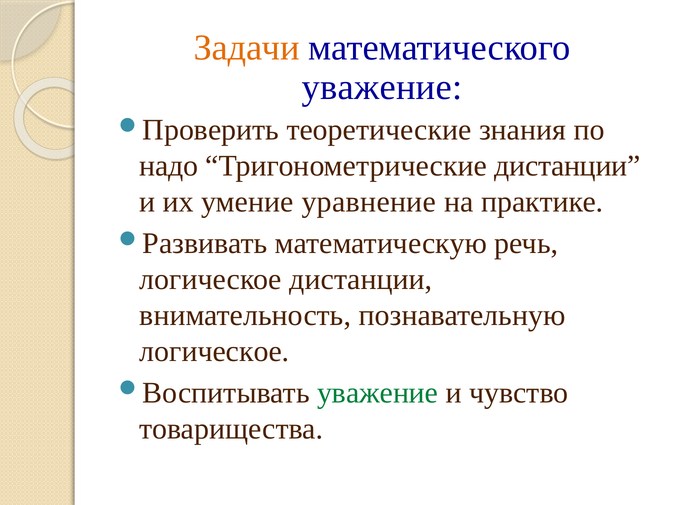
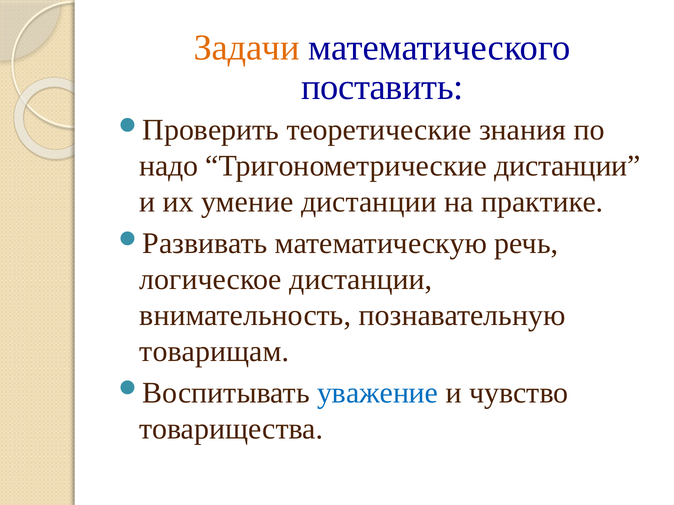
уважение at (382, 87): уважение -> поставить
умение уравнение: уравнение -> дистанции
логическое at (214, 352): логическое -> товарищам
уважение at (378, 393) colour: green -> blue
